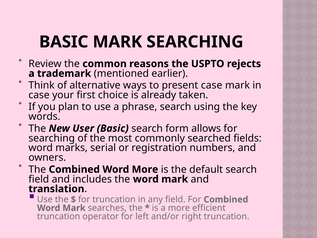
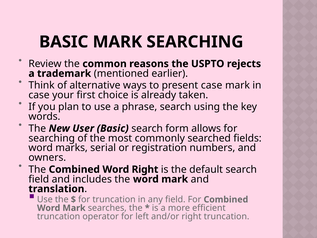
Word More: More -> Right
